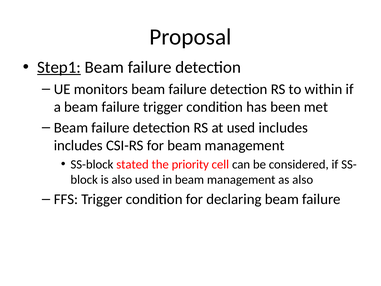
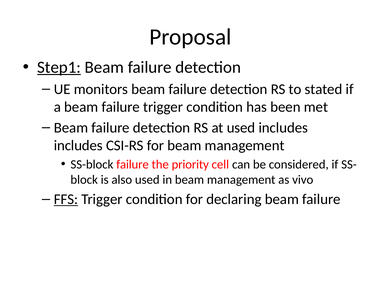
within: within -> stated
SS-block stated: stated -> failure
as also: also -> vivo
FFS underline: none -> present
